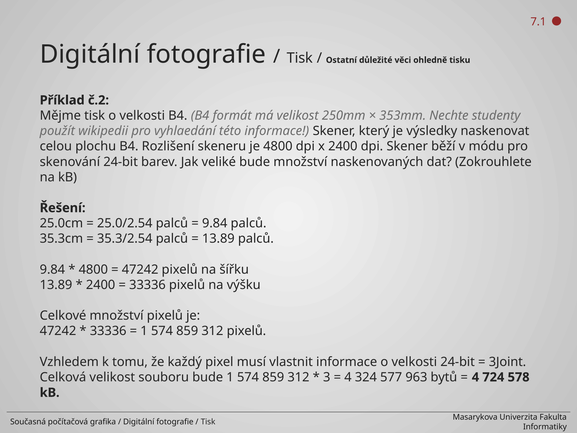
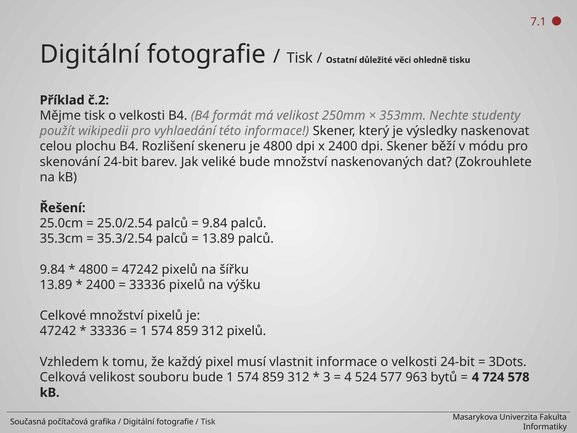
3Joint: 3Joint -> 3Dots
324: 324 -> 524
